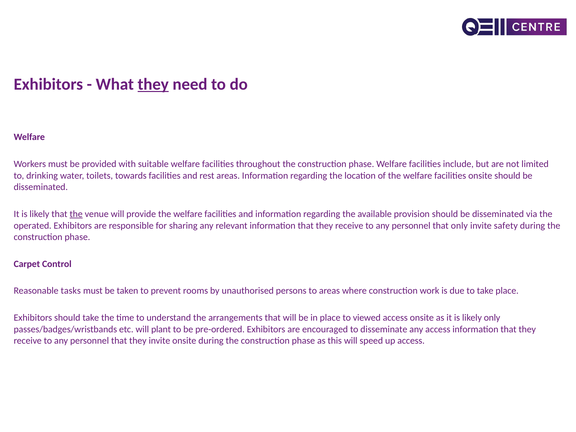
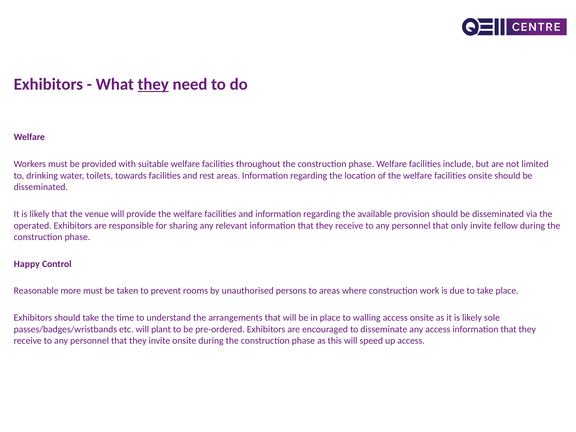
the at (76, 214) underline: present -> none
safety: safety -> fellow
Carpet: Carpet -> Happy
tasks: tasks -> more
viewed: viewed -> walling
likely only: only -> sole
